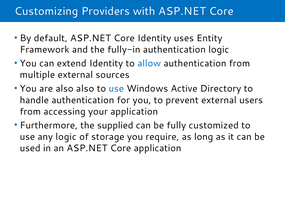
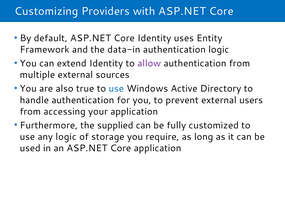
fully-in: fully-in -> data-in
allow colour: blue -> purple
also also: also -> true
